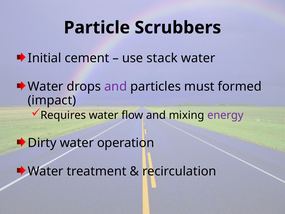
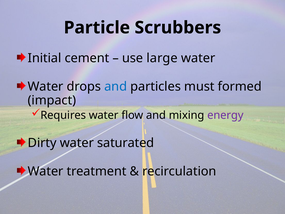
stack: stack -> large
and at (116, 86) colour: purple -> blue
operation: operation -> saturated
